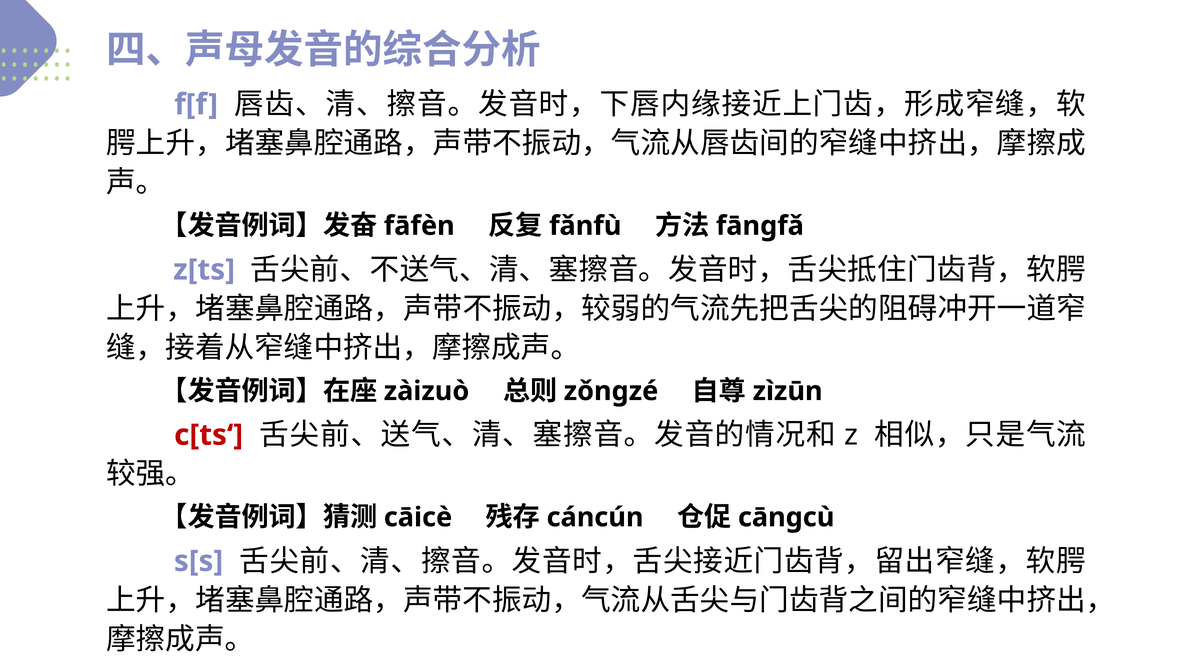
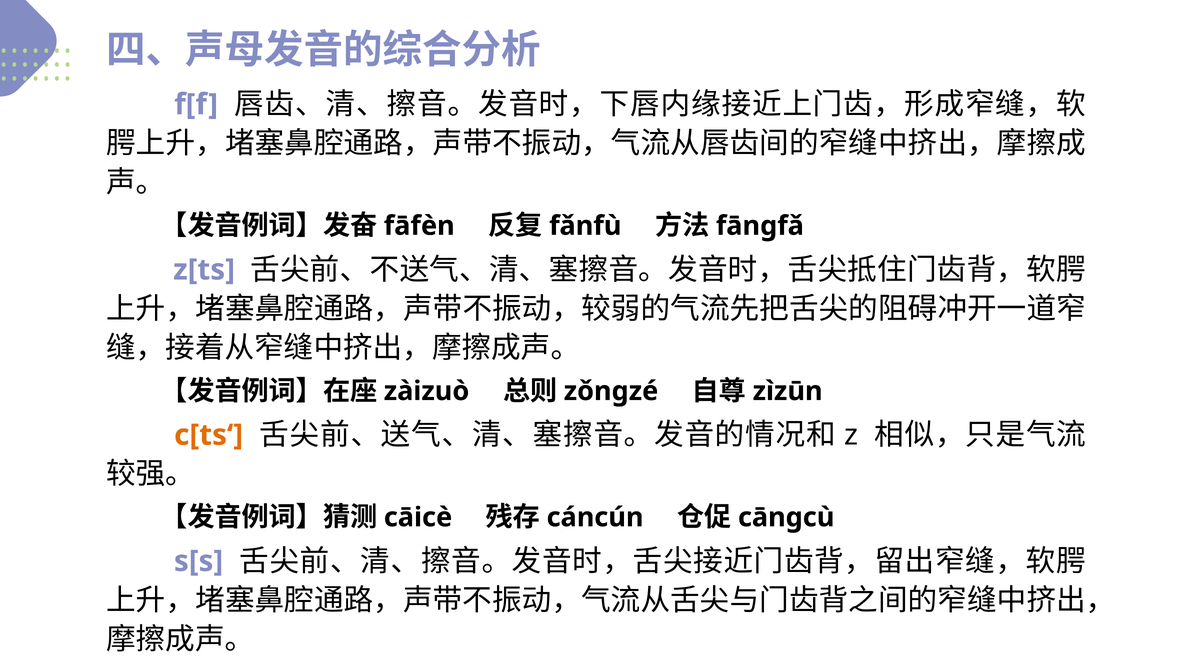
c[ts‘ colour: red -> orange
